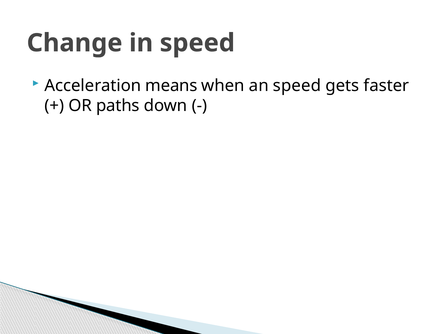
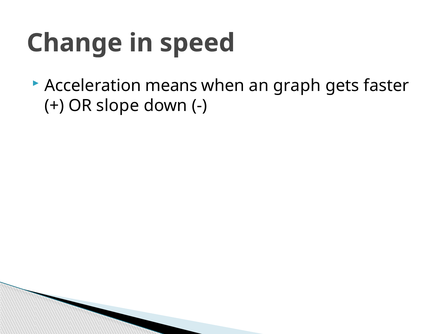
an speed: speed -> graph
paths: paths -> slope
